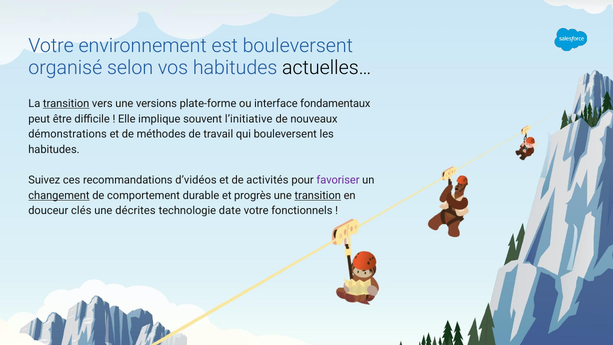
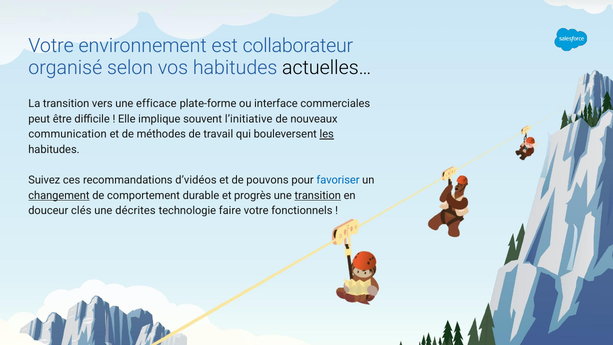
est bouleversent: bouleversent -> collaborateur
transition at (66, 104) underline: present -> none
versions: versions -> efficace
fondamentaux: fondamentaux -> commerciales
démonstrations: démonstrations -> communication
les underline: none -> present
activités: activités -> pouvons
favoriser colour: purple -> blue
date: date -> faire
